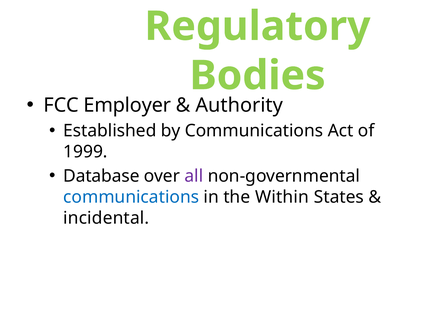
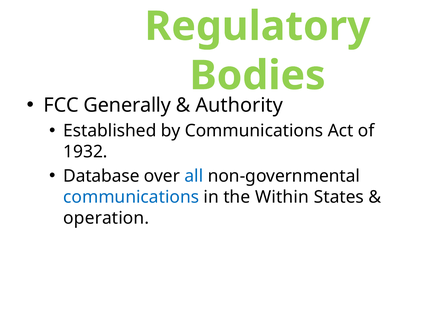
Employer: Employer -> Generally
1999: 1999 -> 1932
all colour: purple -> blue
incidental: incidental -> operation
